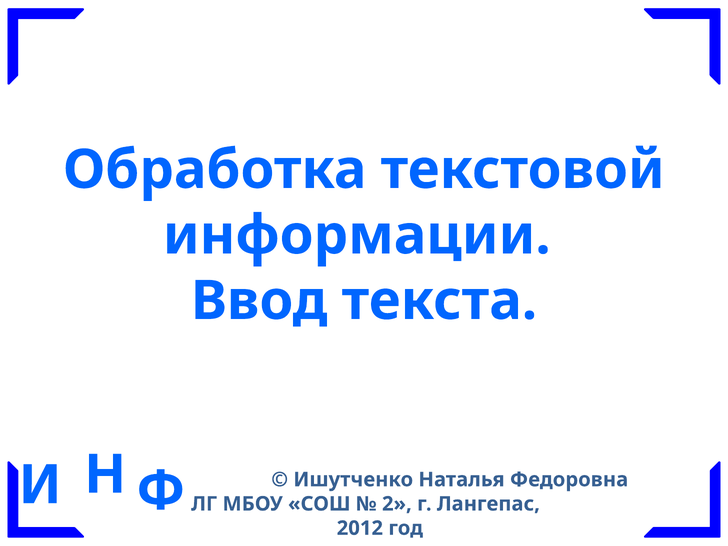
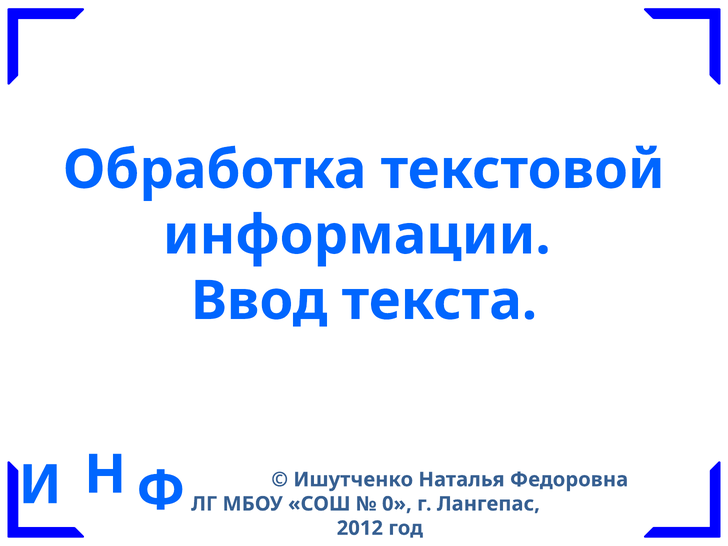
2: 2 -> 0
